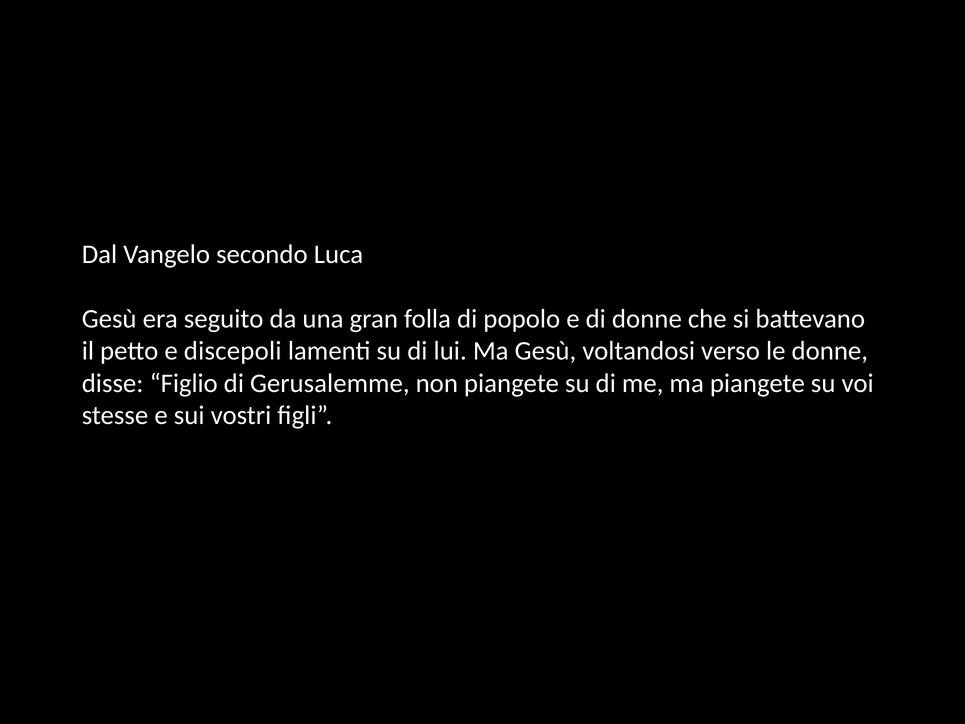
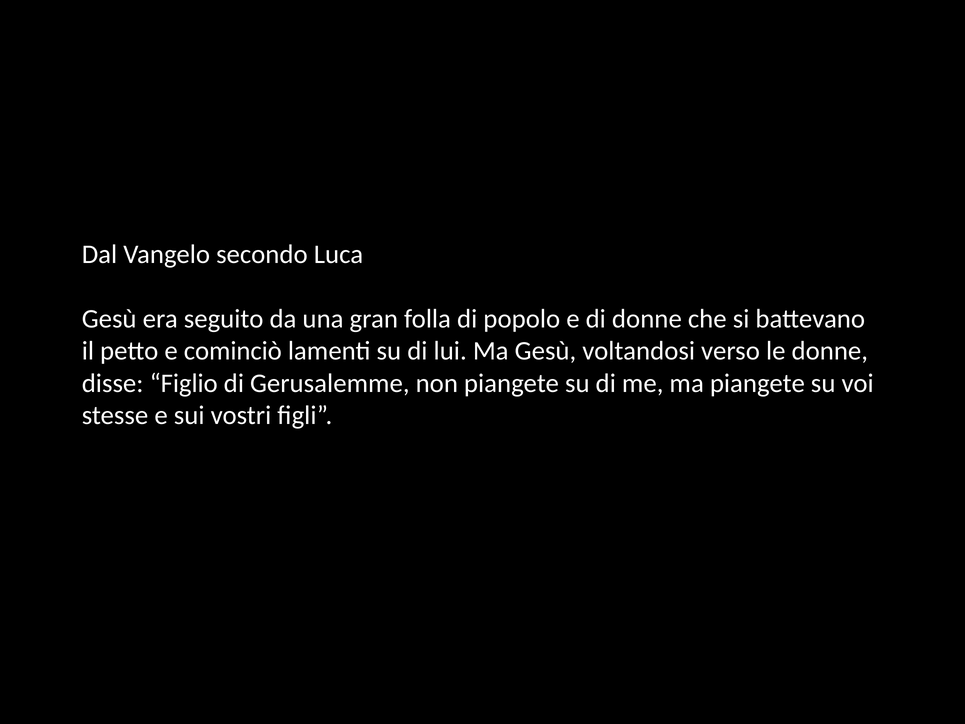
discepoli: discepoli -> cominciò
